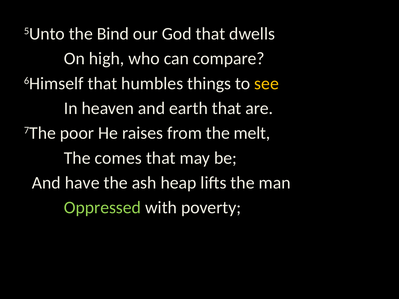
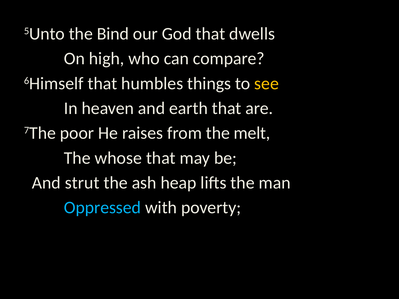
comes: comes -> whose
have: have -> strut
Oppressed colour: light green -> light blue
